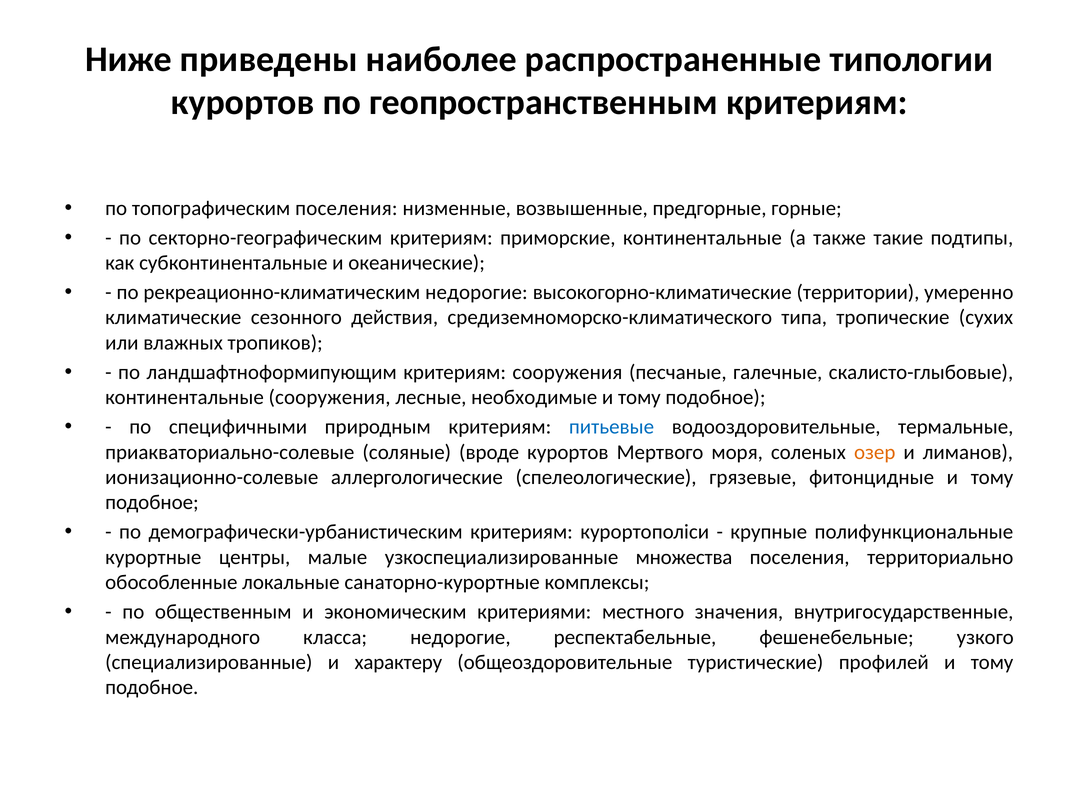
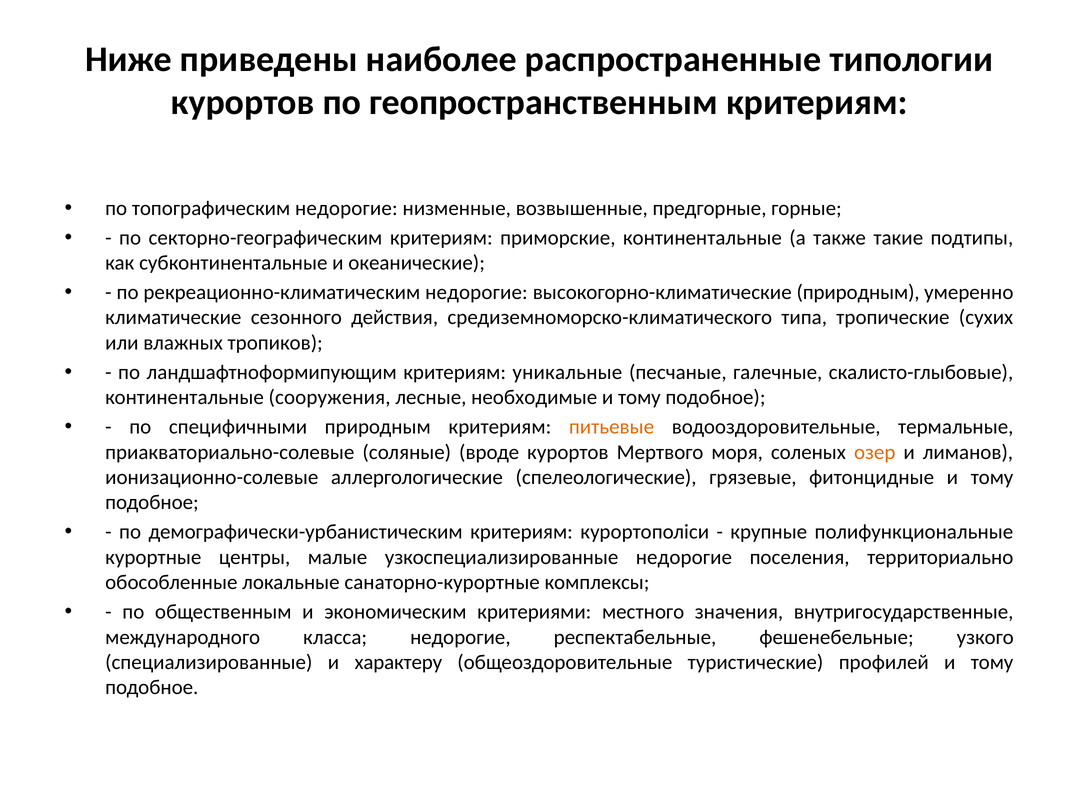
топографическим поселения: поселения -> недорогие
высокогорно-климатические территории: территории -> природным
критериям сооружения: сооружения -> уникальные
питьевые colour: blue -> orange
узкоспециализированные множества: множества -> недорогие
